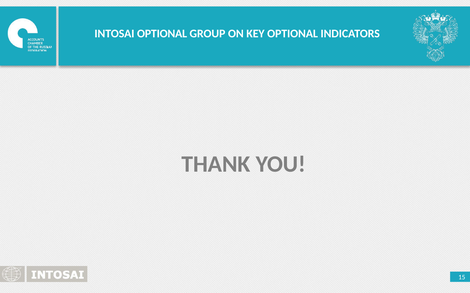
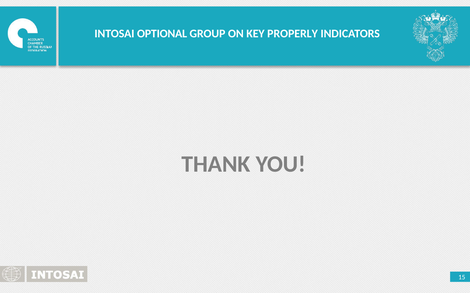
KEY OPTIONAL: OPTIONAL -> PROPERLY
